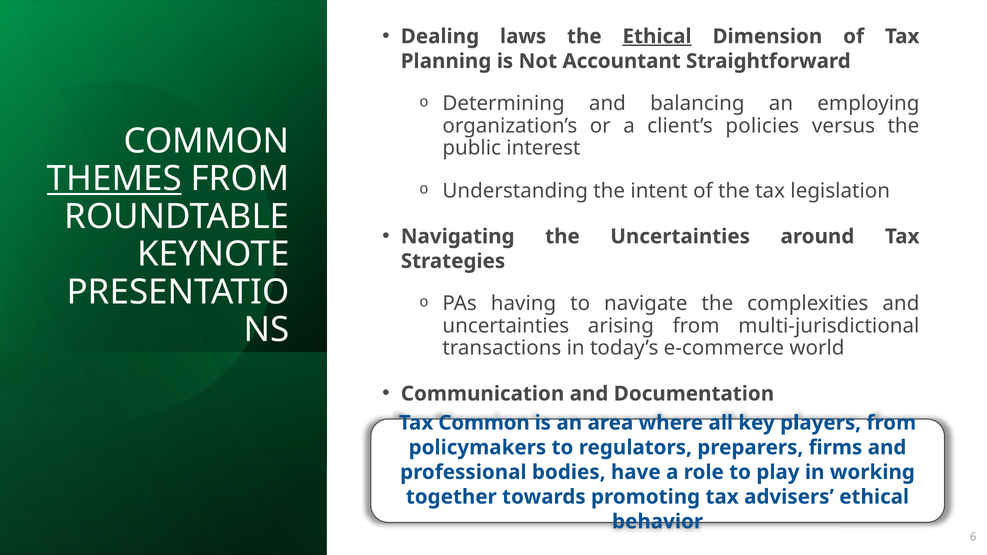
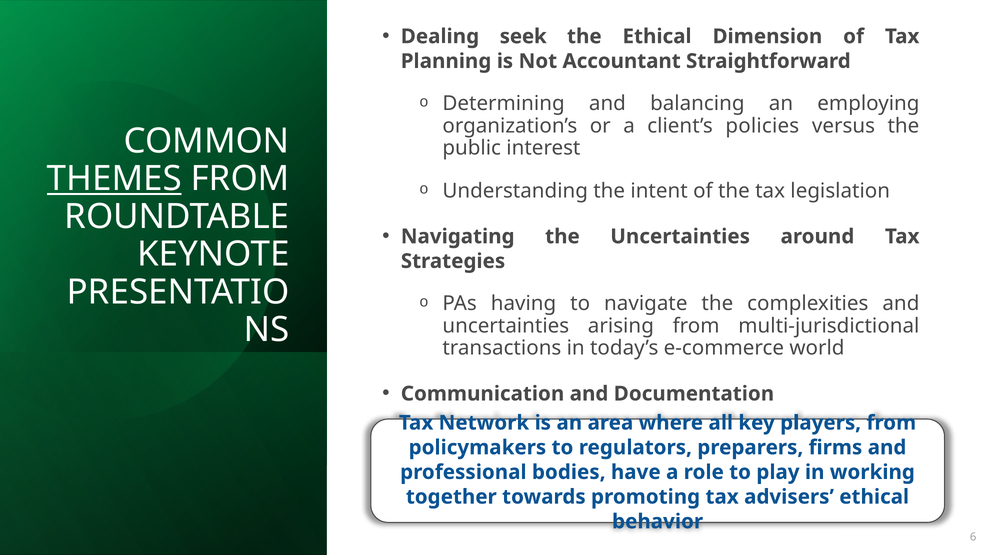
laws: laws -> seek
Ethical at (657, 36) underline: present -> none
Tax Common: Common -> Network
